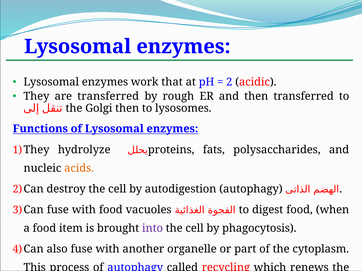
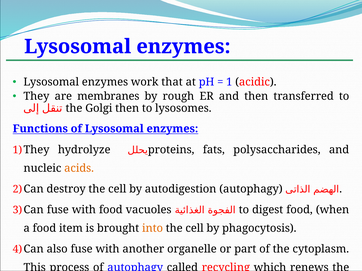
2: 2 -> 1
are transferred: transferred -> membranes
into colour: purple -> orange
